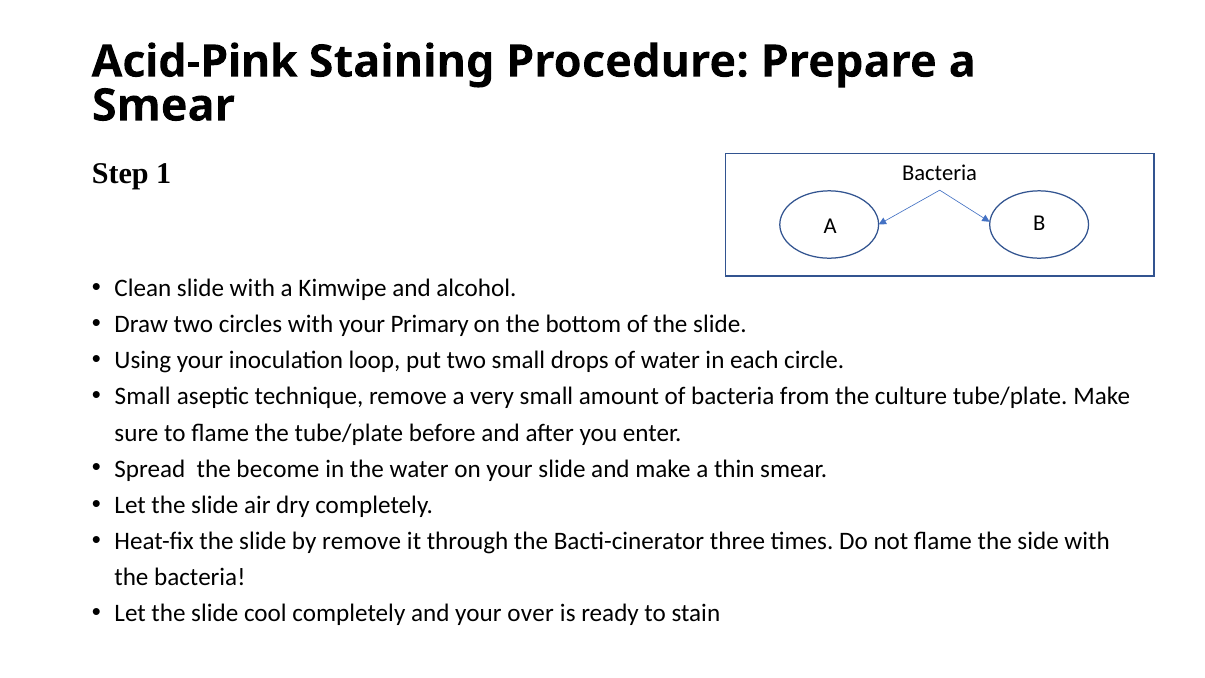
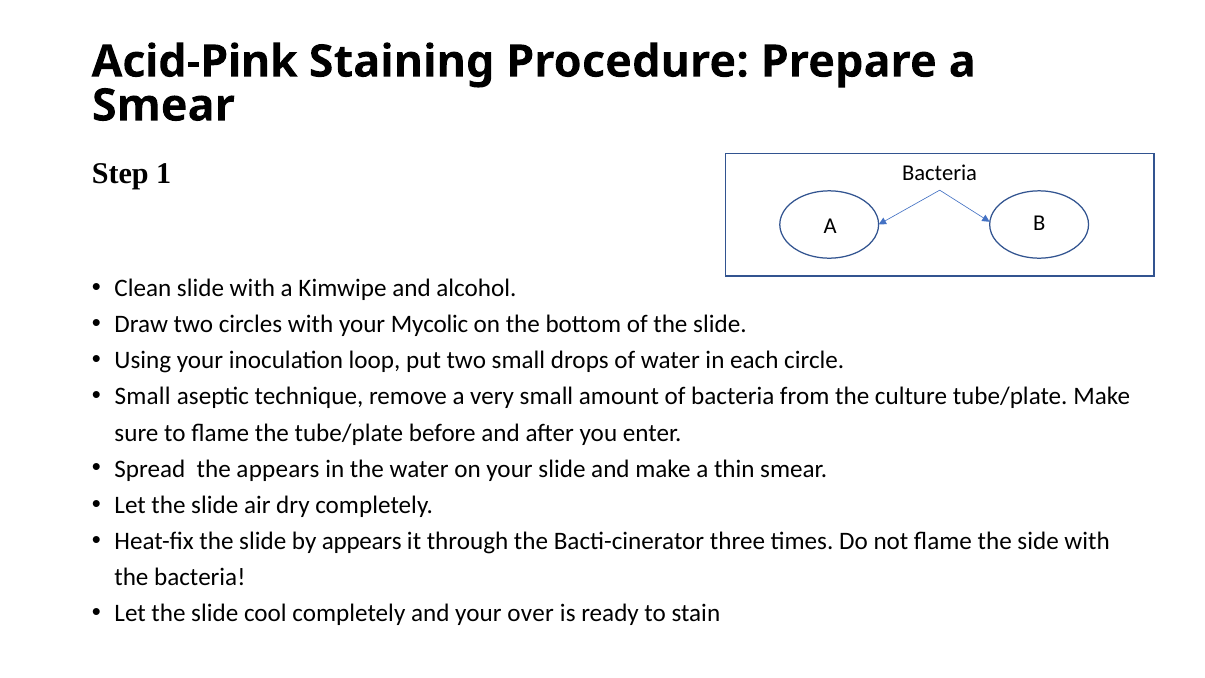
Primary: Primary -> Mycolic
the become: become -> appears
by remove: remove -> appears
